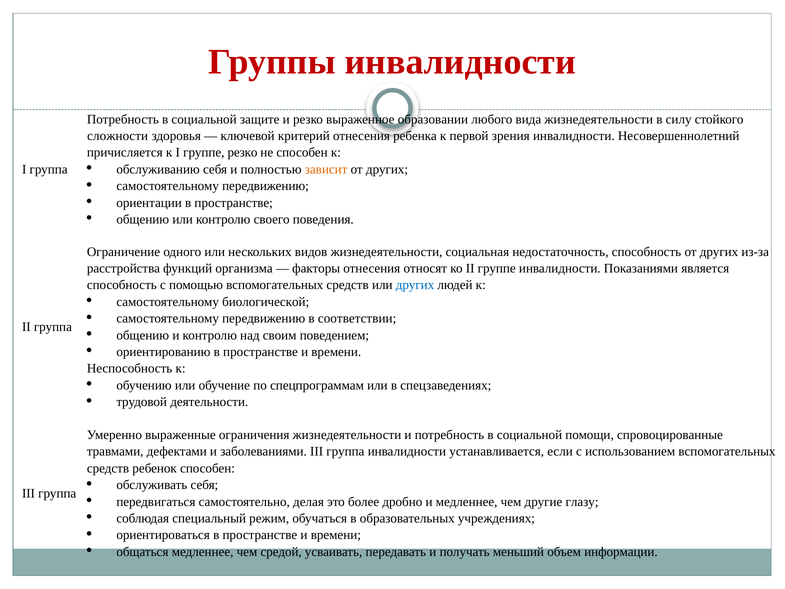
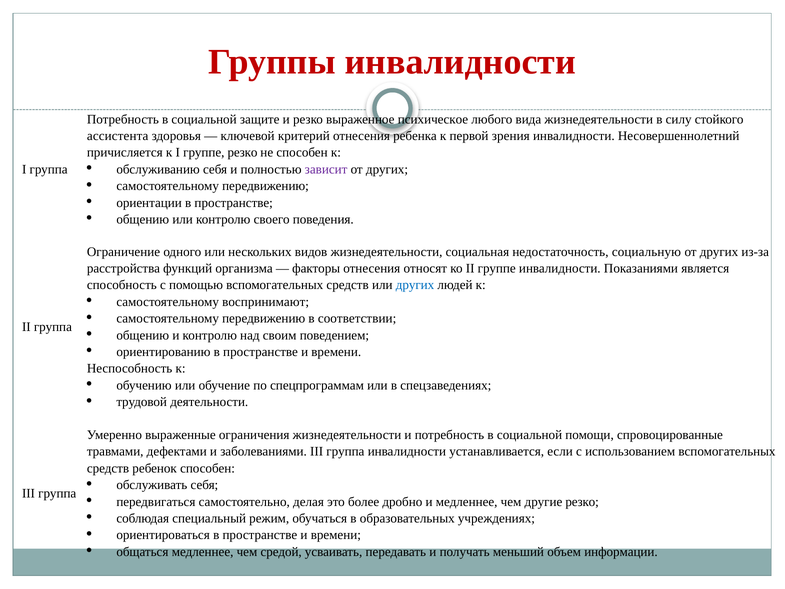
образовании: образовании -> психическое
сложности: сложности -> ассистента
зависит colour: orange -> purple
недостаточность способность: способность -> социальную
биологической: биологической -> воспринимают
другие глазу: глазу -> резко
